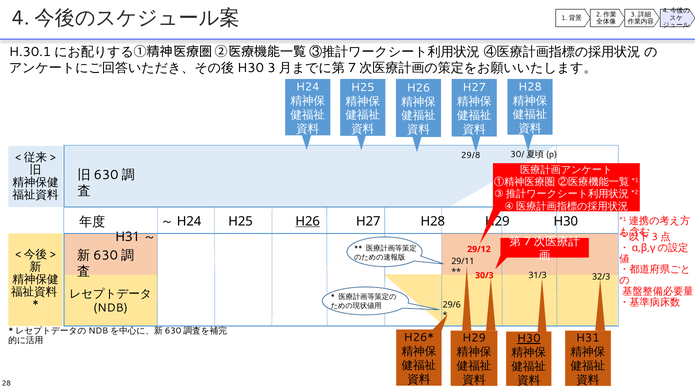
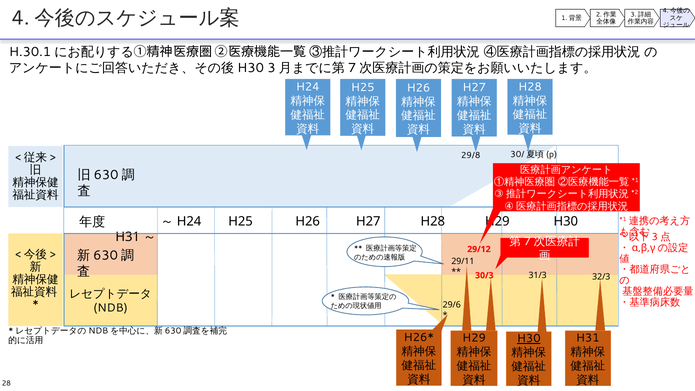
H26 at (308, 221) underline: present -> none
